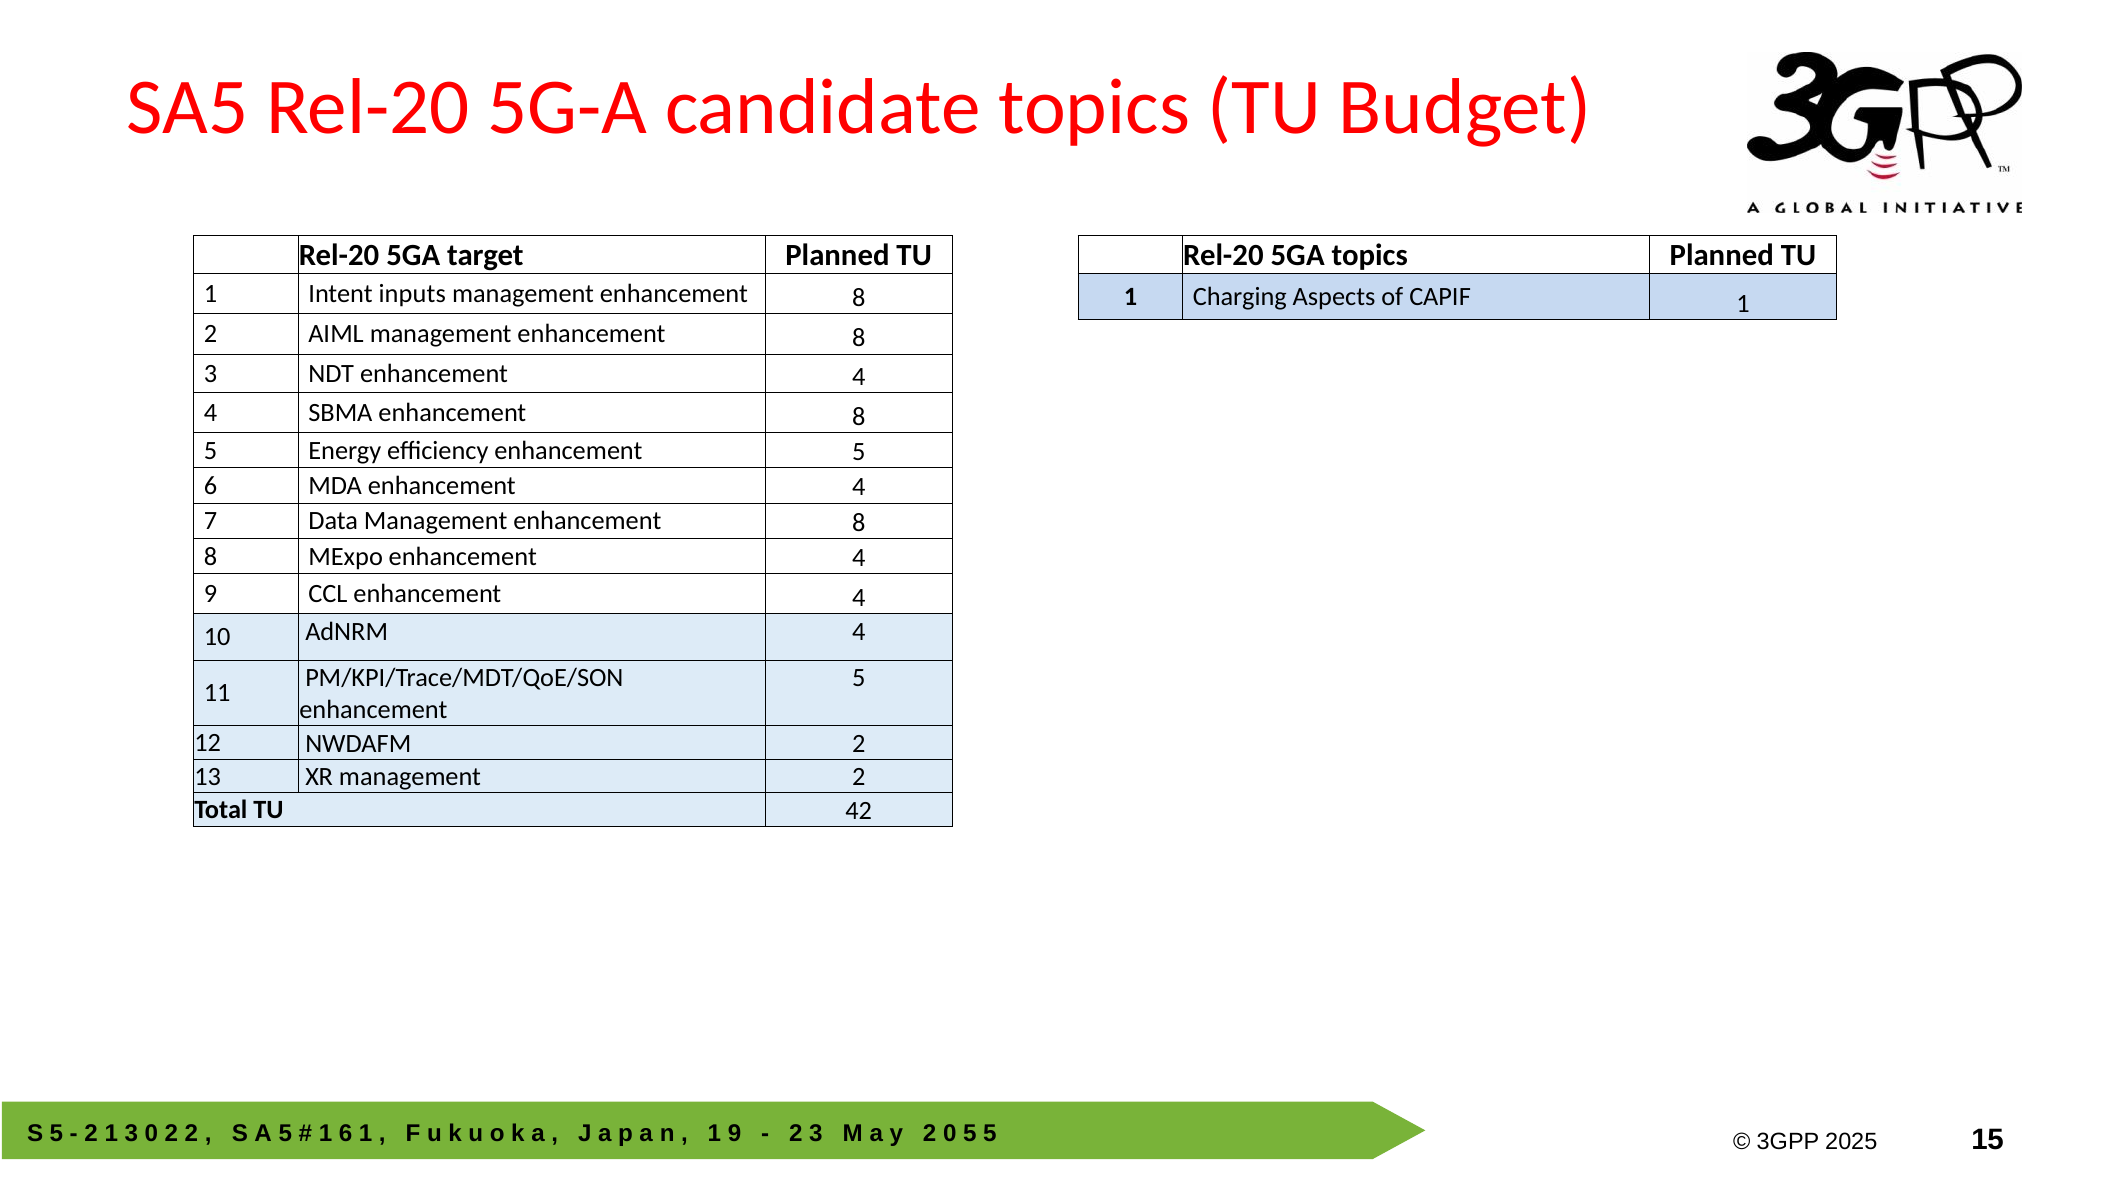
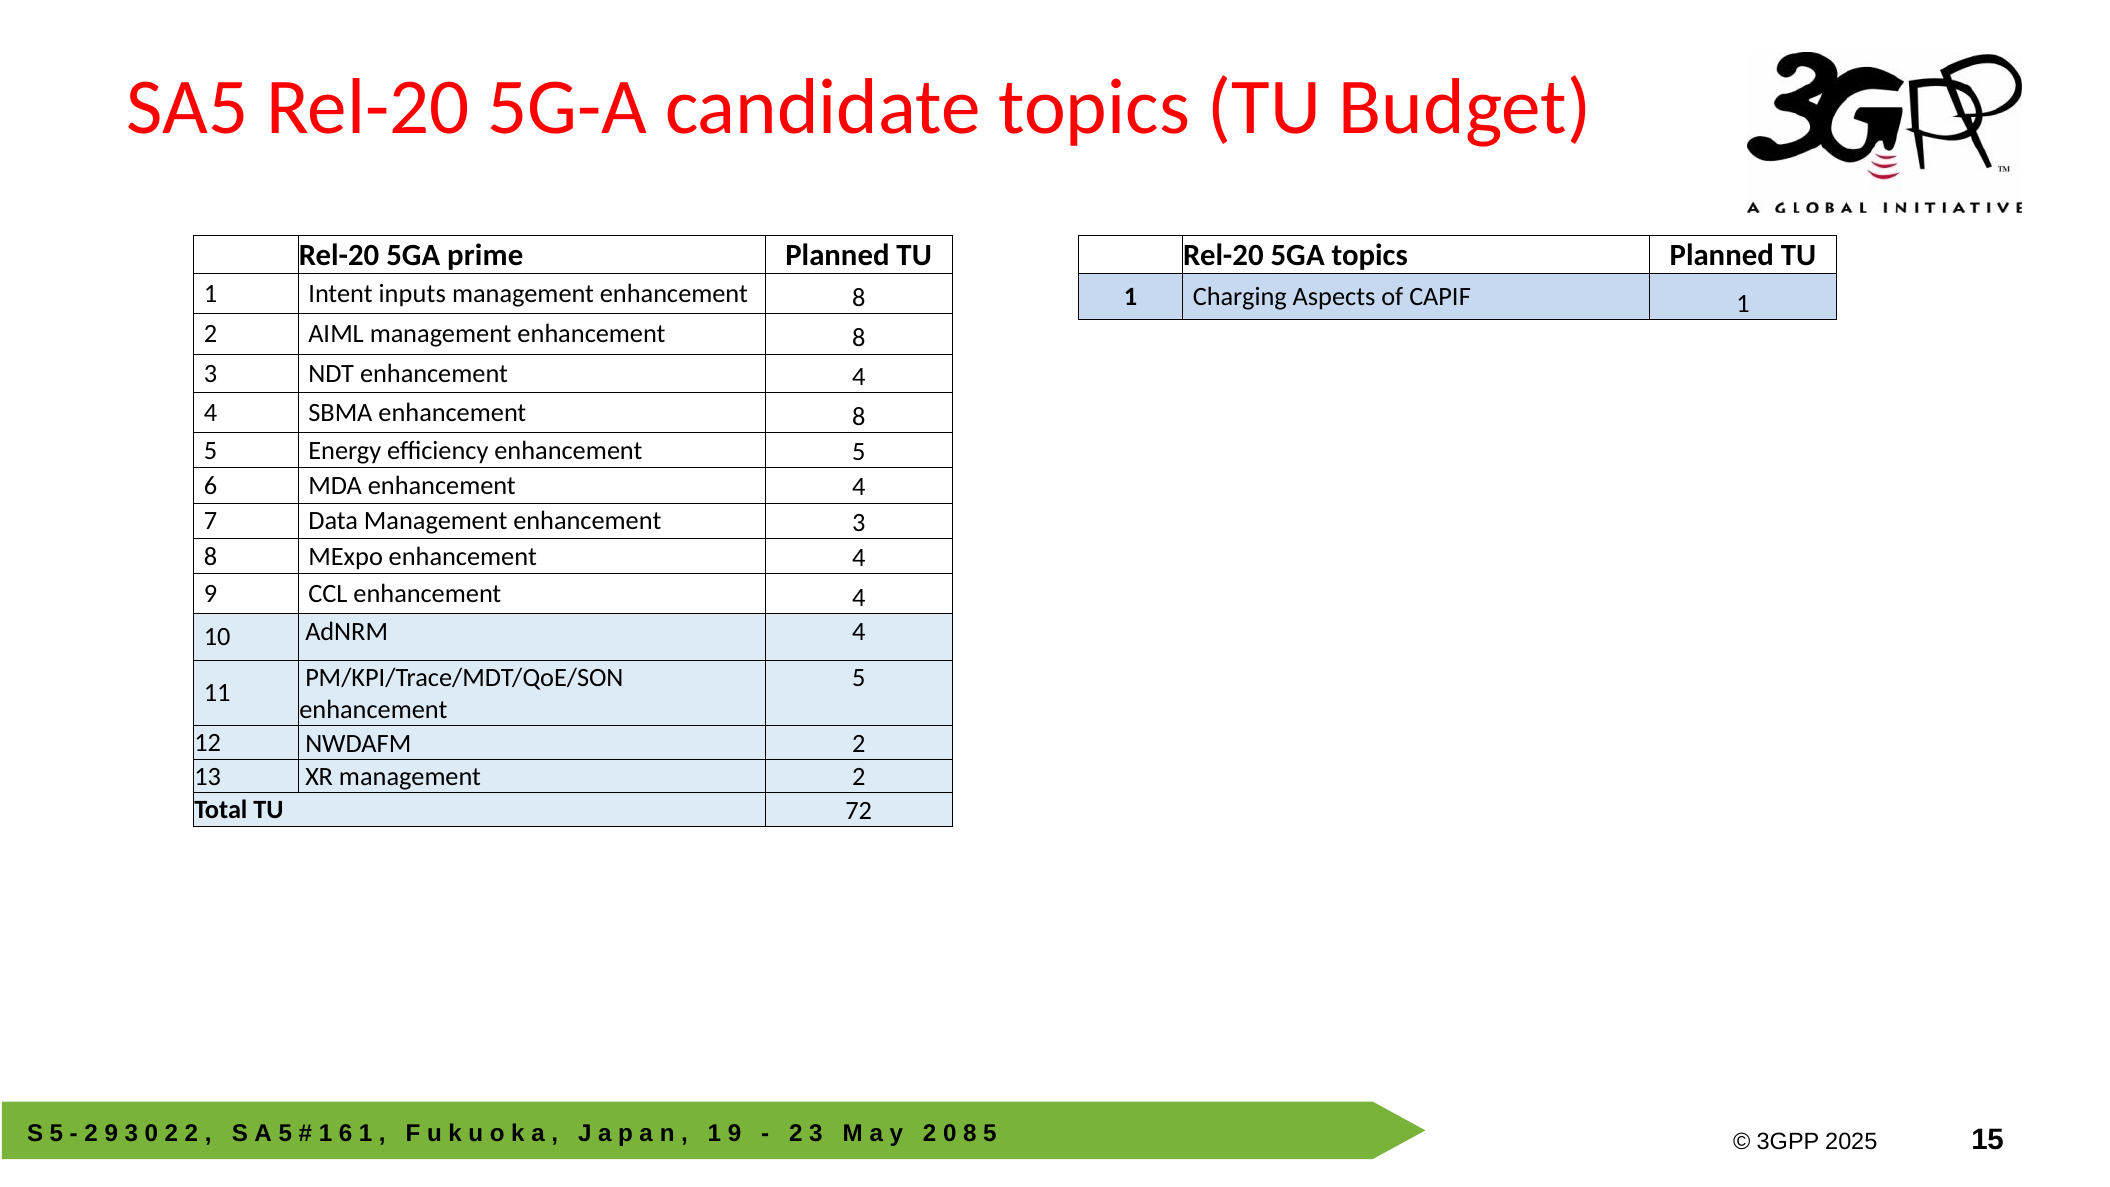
target: target -> prime
Data Management enhancement 8: 8 -> 3
42: 42 -> 72
2 1: 1 -> 9
5 at (970, 1133): 5 -> 8
